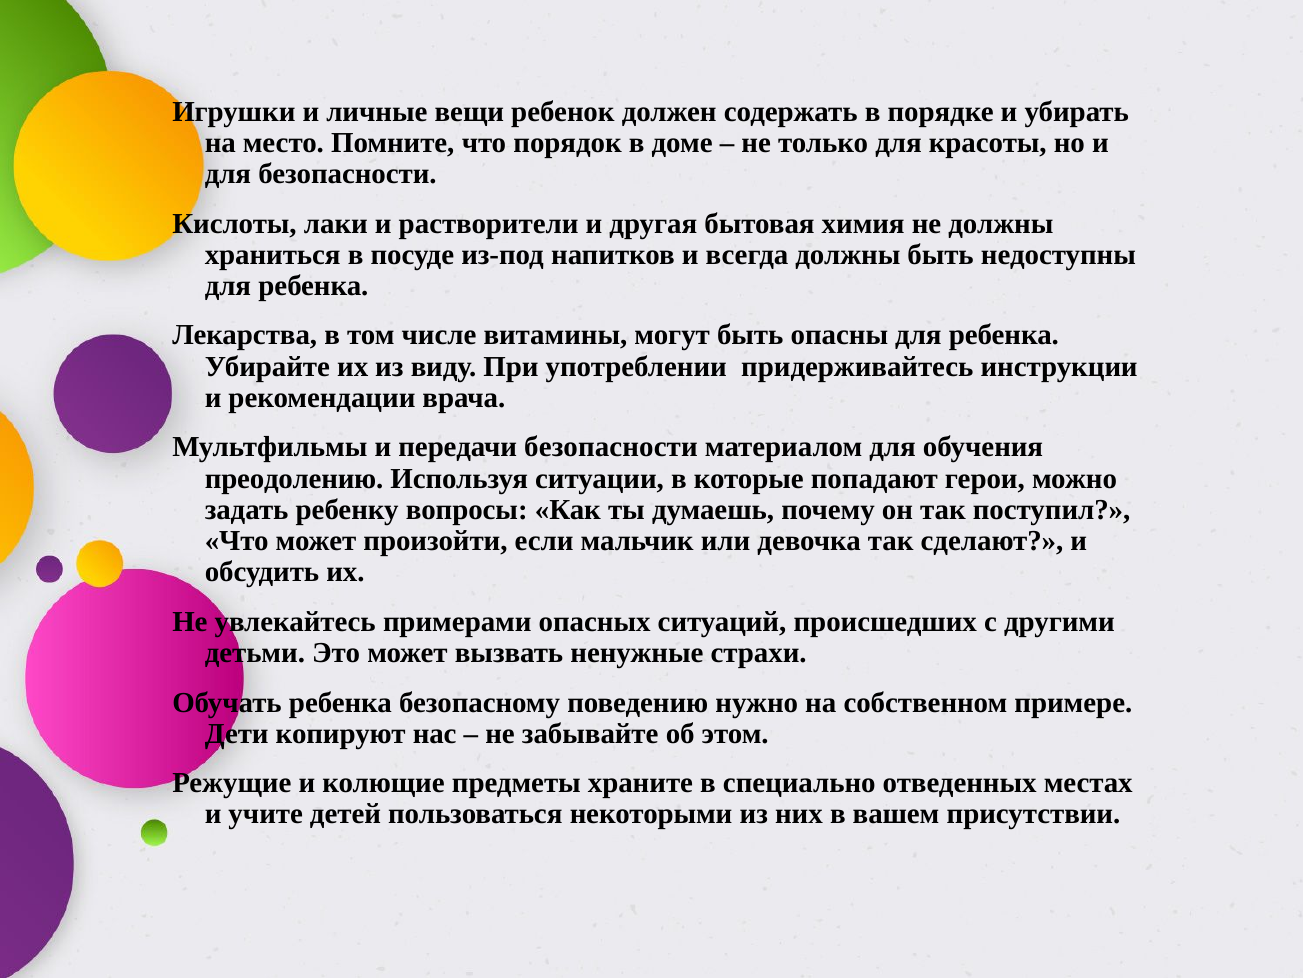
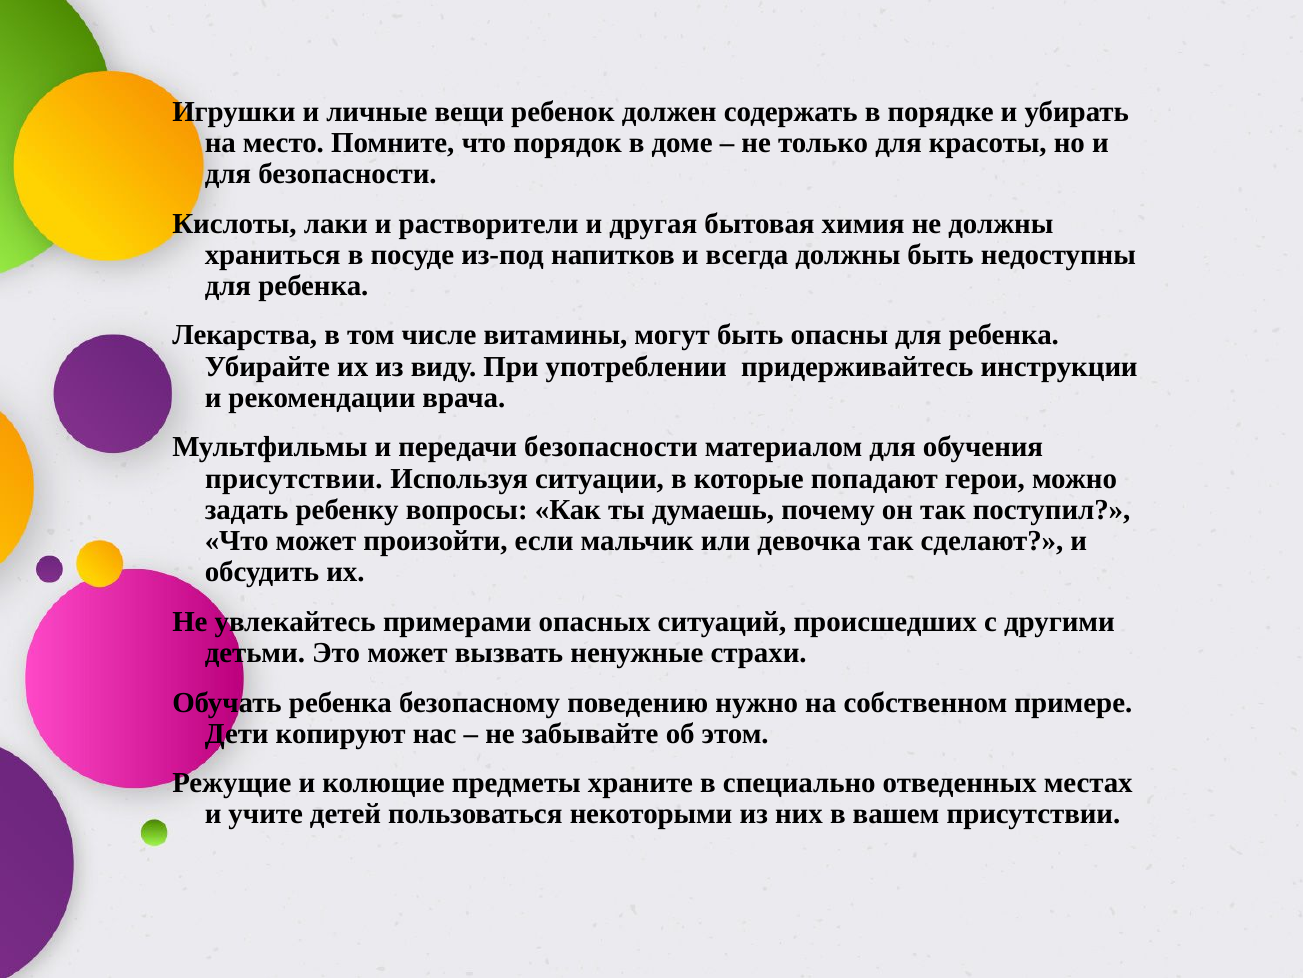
преодолению at (294, 478): преодолению -> присутствии
